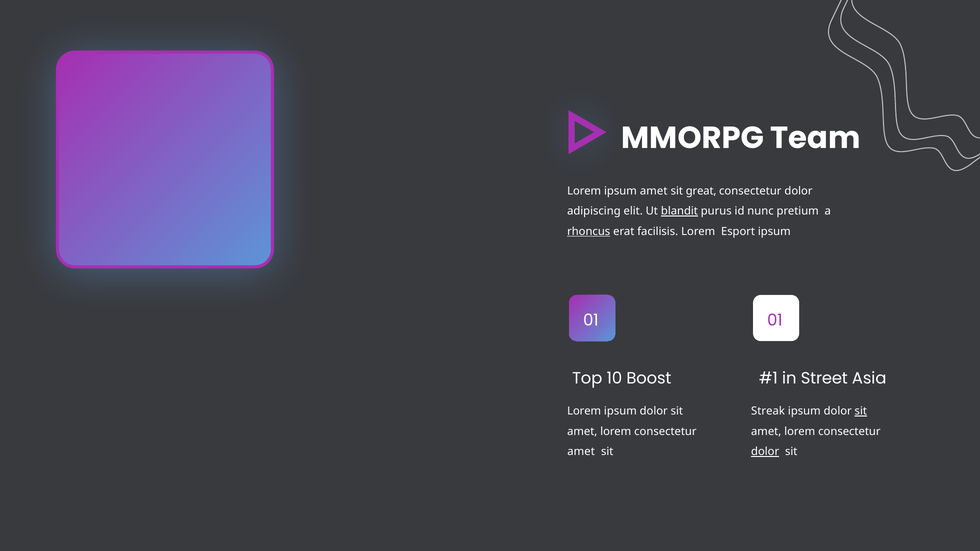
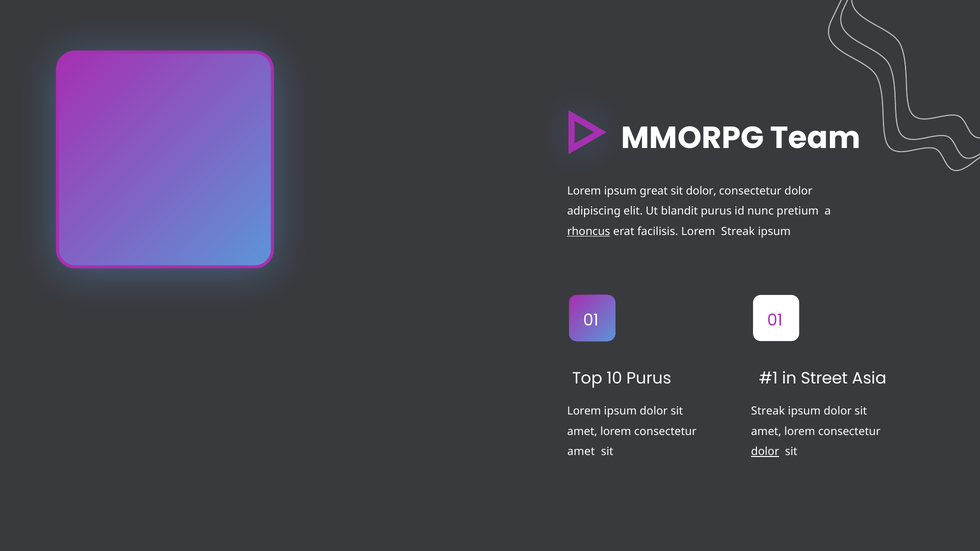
amet at (654, 191): amet -> great
sit great: great -> dolor
blandit underline: present -> none
Lorem Esport: Esport -> Streak
10 Boost: Boost -> Purus
sit at (861, 411) underline: present -> none
